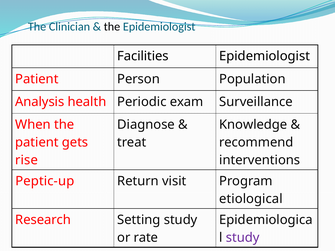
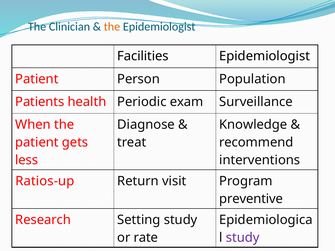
the at (112, 27) colour: black -> orange
Analysis: Analysis -> Patients
rise: rise -> less
Peptic-up: Peptic-up -> Ratios-up
etiological: etiological -> preventive
